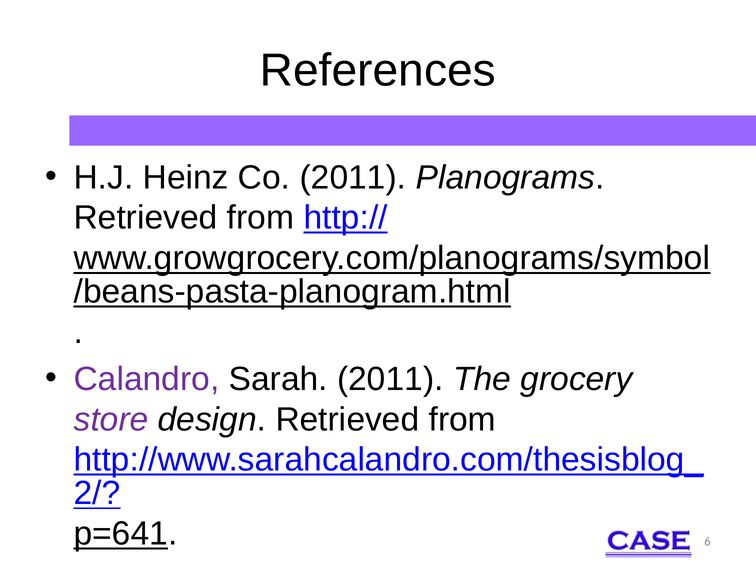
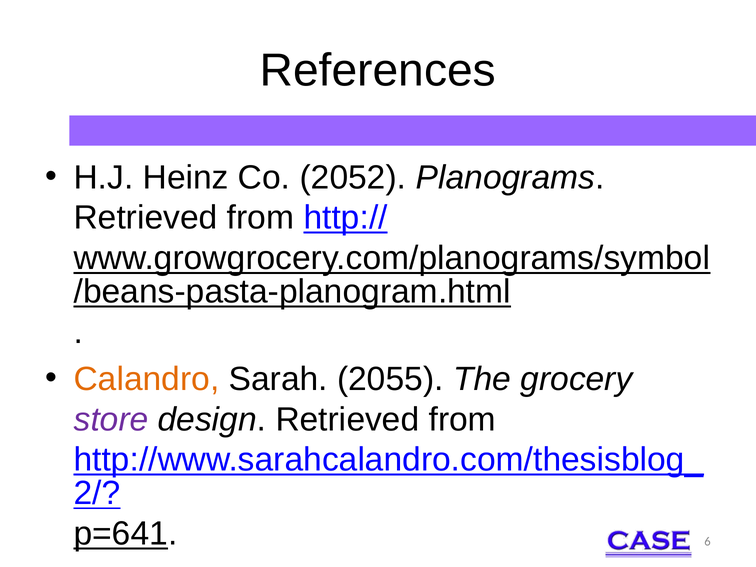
Co 2011: 2011 -> 2052
Calandro colour: purple -> orange
Sarah 2011: 2011 -> 2055
